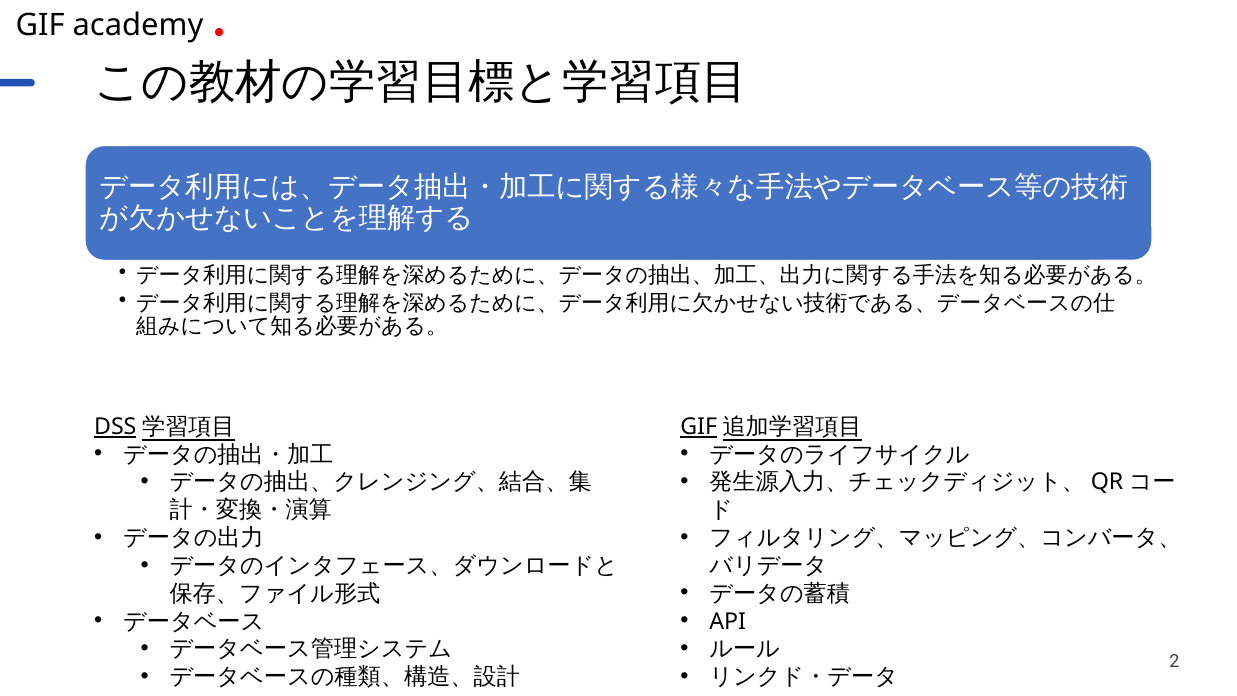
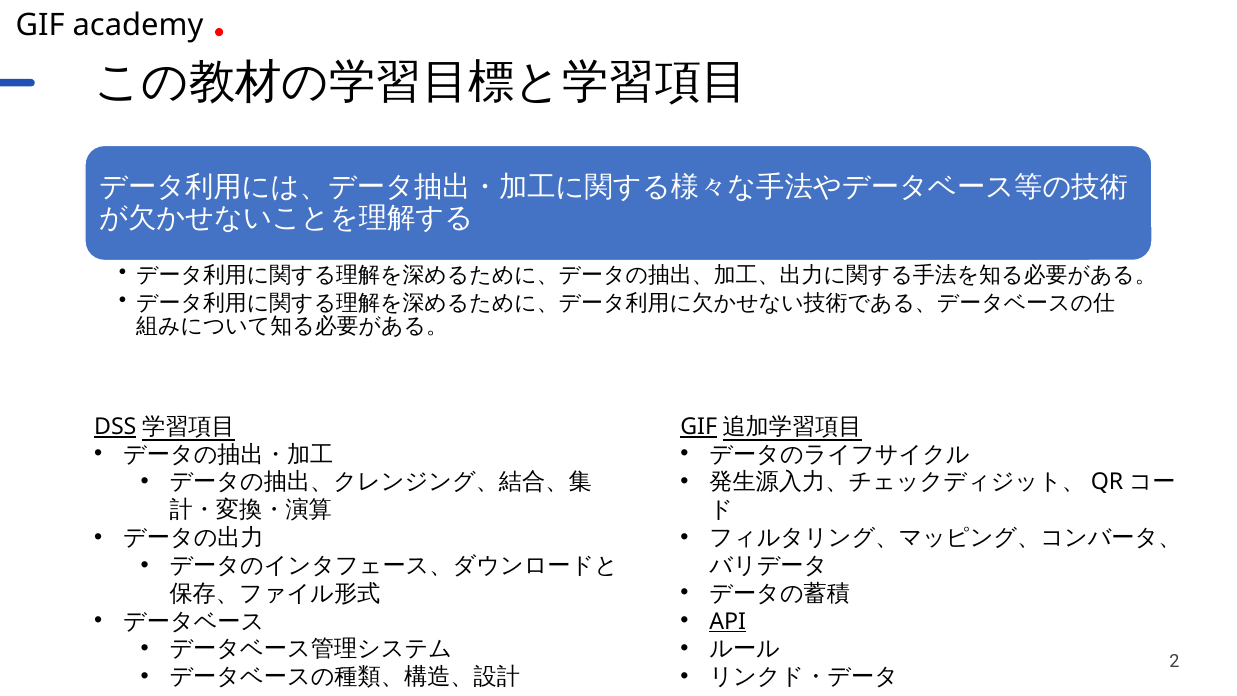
API underline: none -> present
